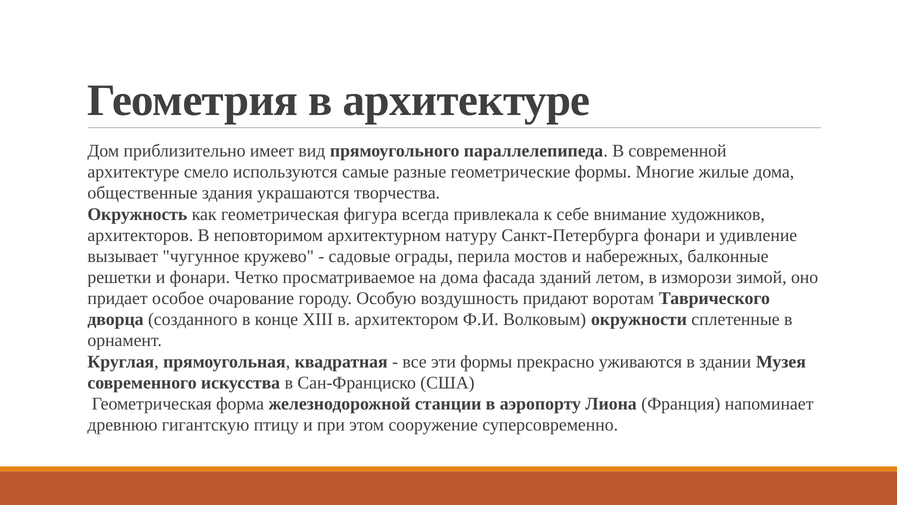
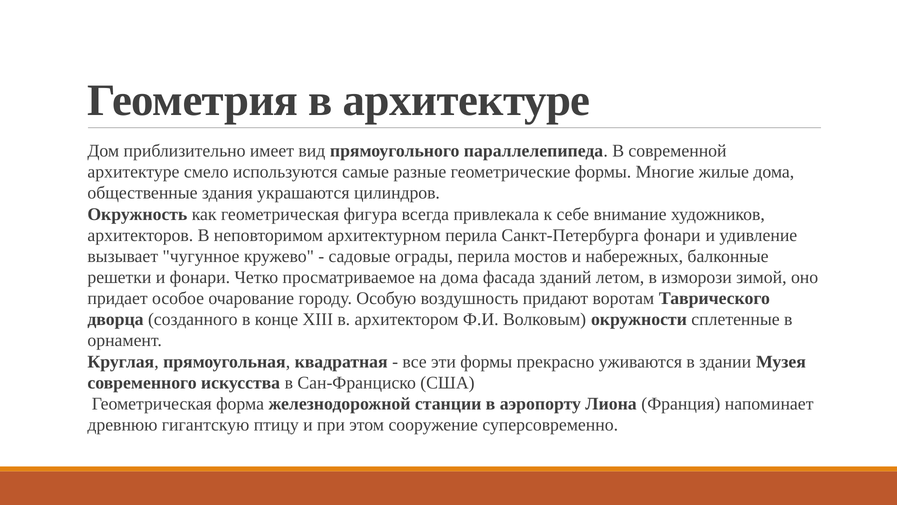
творчества: творчества -> цилиндров
архитектурном натуру: натуру -> перила
